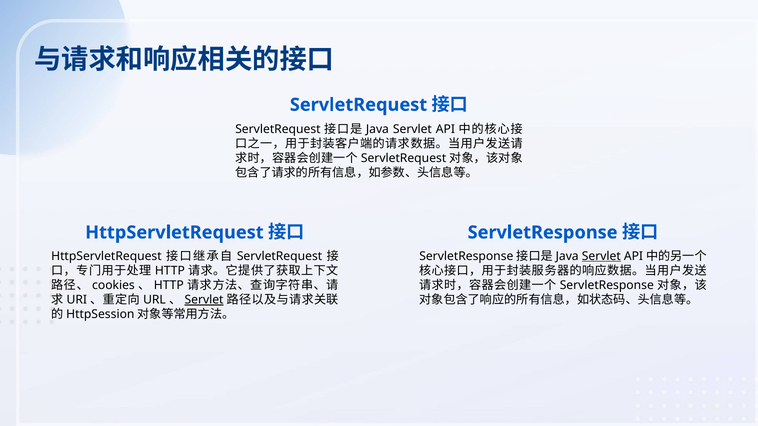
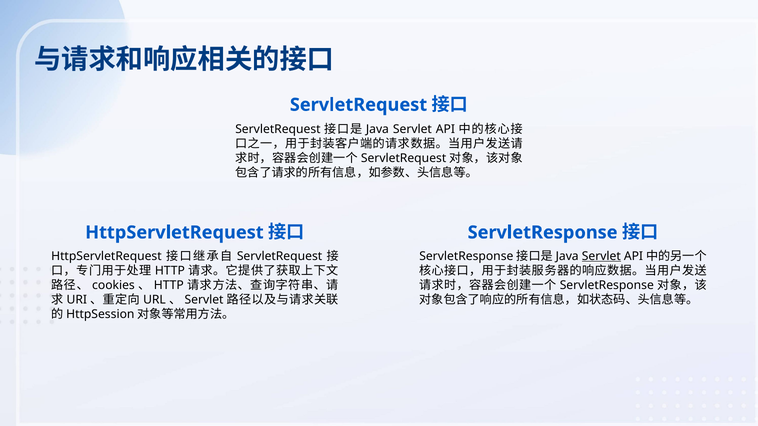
Servlet at (204, 300) underline: present -> none
